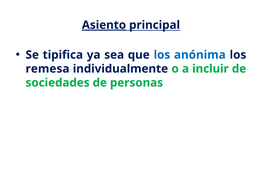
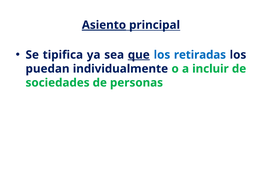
que underline: none -> present
anónima: anónima -> retiradas
remesa: remesa -> puedan
